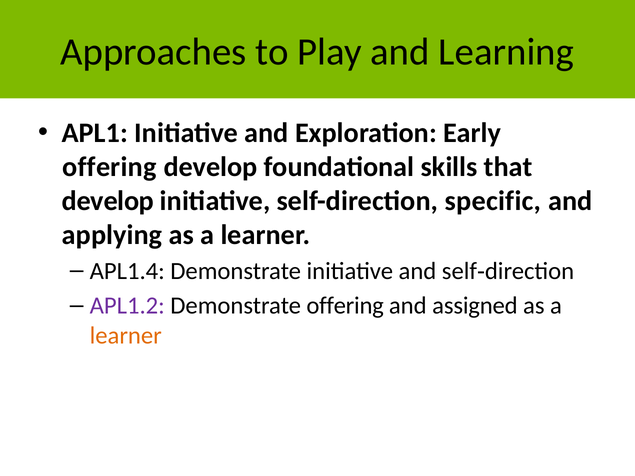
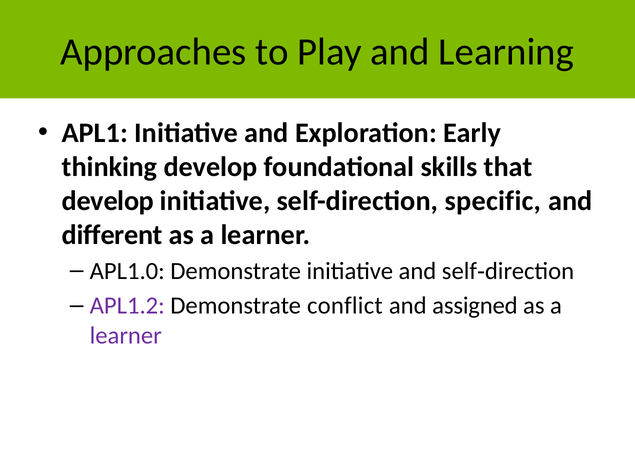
offering at (109, 167): offering -> thinking
applying: applying -> different
APL1.4: APL1.4 -> APL1.0
Demonstrate offering: offering -> conflict
learner at (126, 336) colour: orange -> purple
